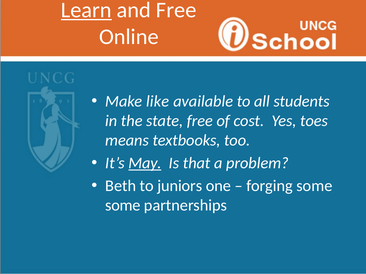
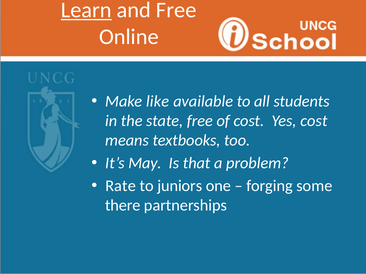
Yes toes: toes -> cost
May underline: present -> none
Beth: Beth -> Rate
some at (123, 206): some -> there
